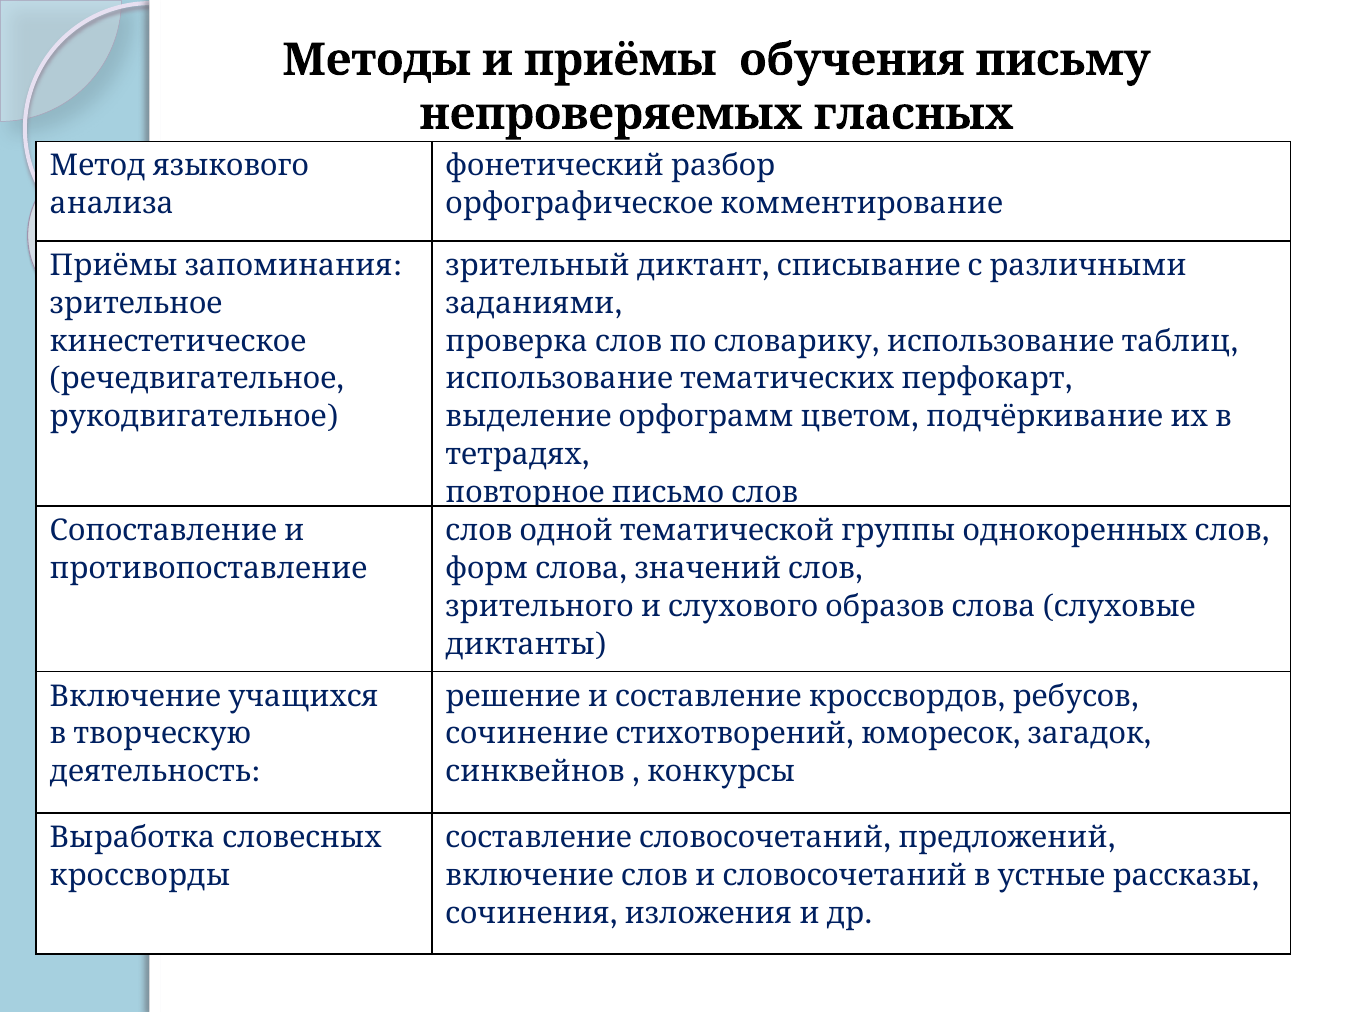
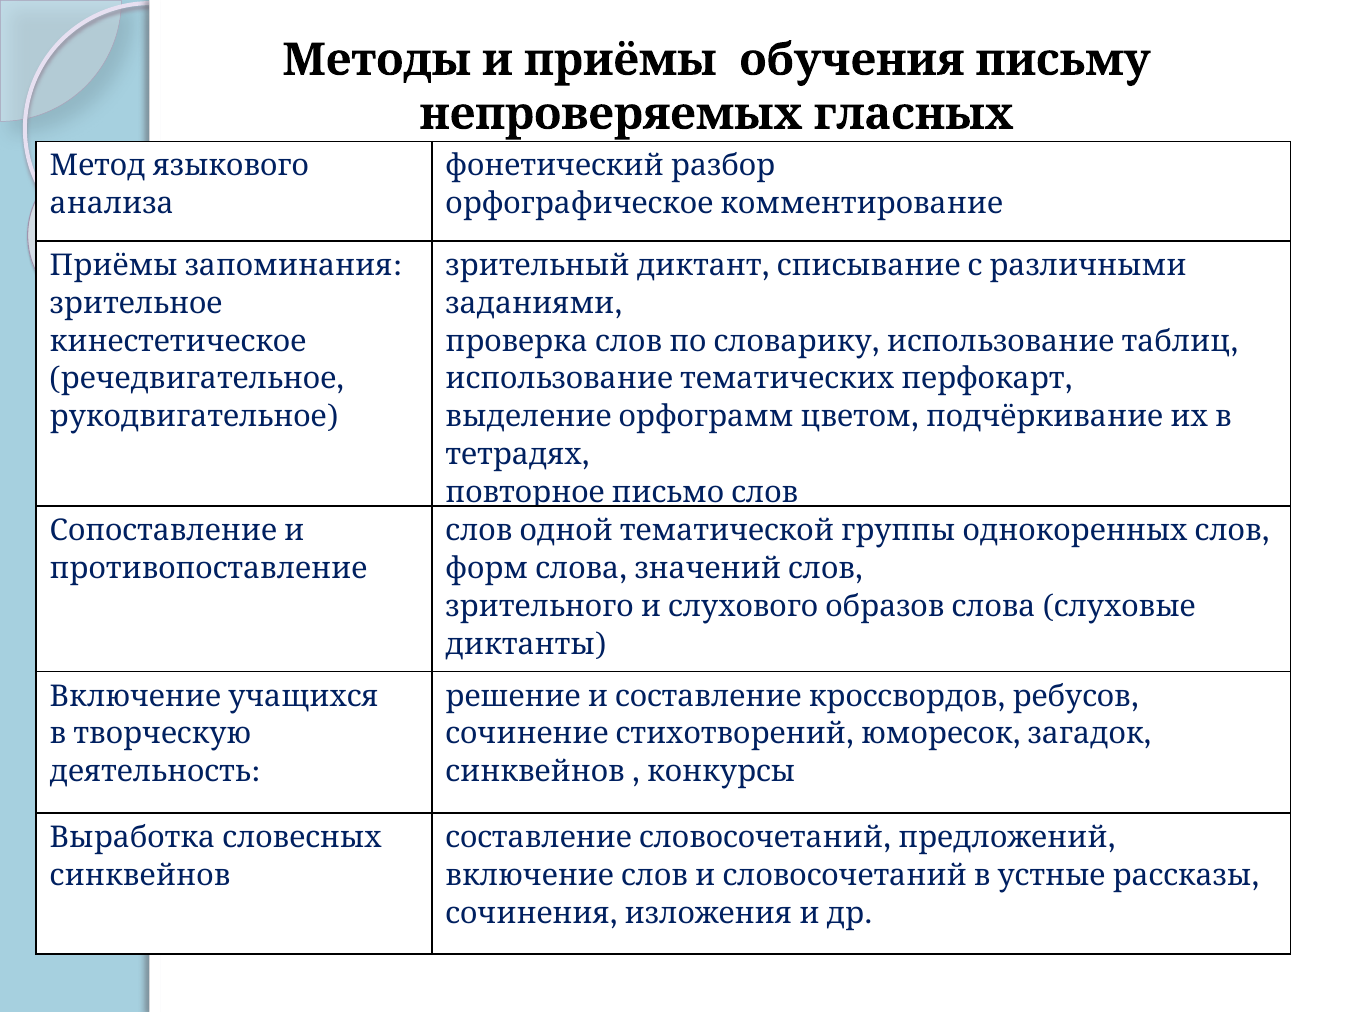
кроссворды at (140, 875): кроссворды -> синквейнов
